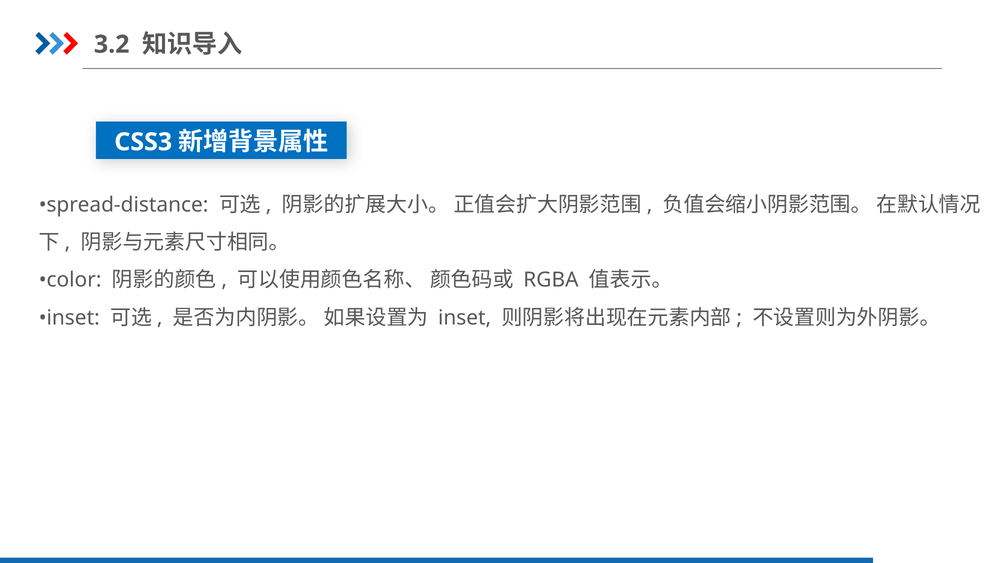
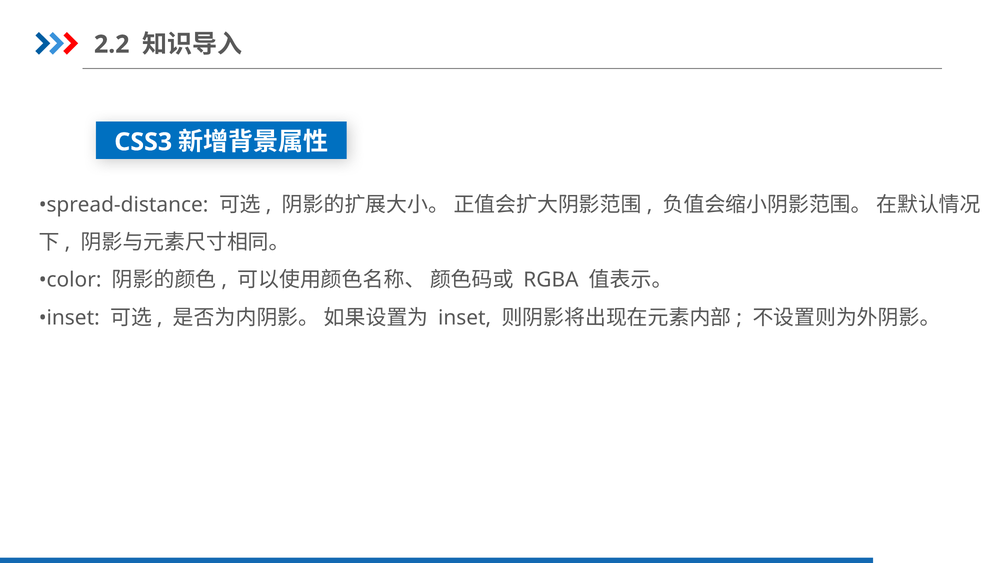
3.2: 3.2 -> 2.2
